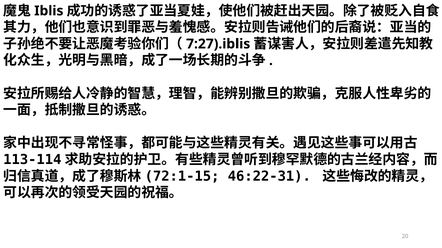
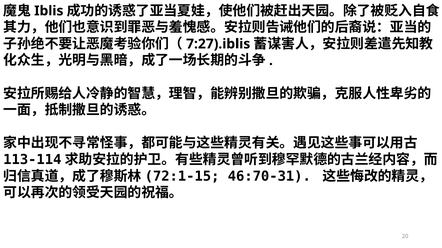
46:22-31: 46:22-31 -> 46:70-31
